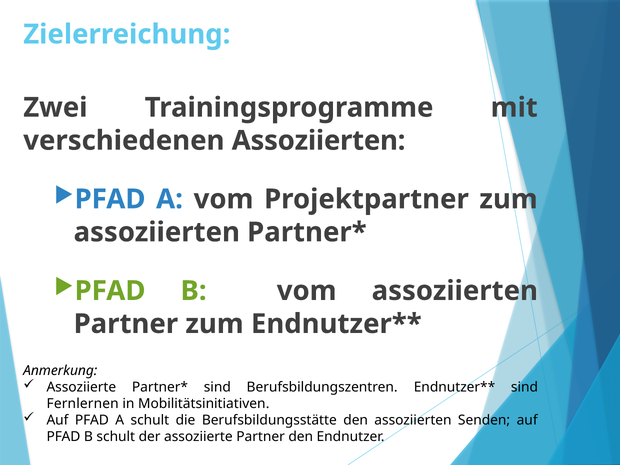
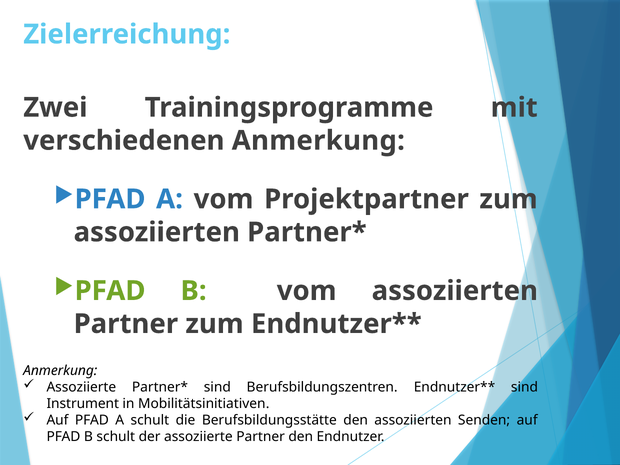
verschiedenen Assoziierten: Assoziierten -> Anmerkung
Fernlernen: Fernlernen -> Instrument
